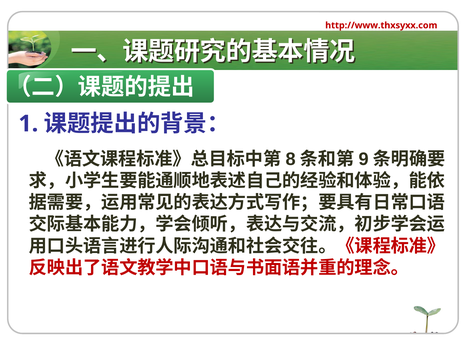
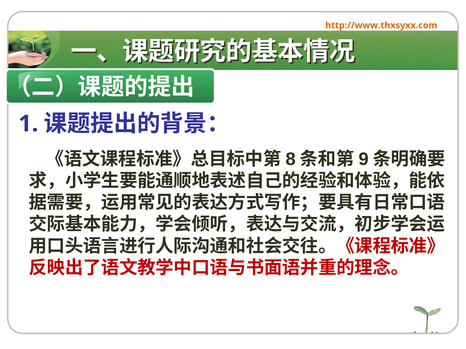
http://www.thxsyxx.com colour: red -> orange
